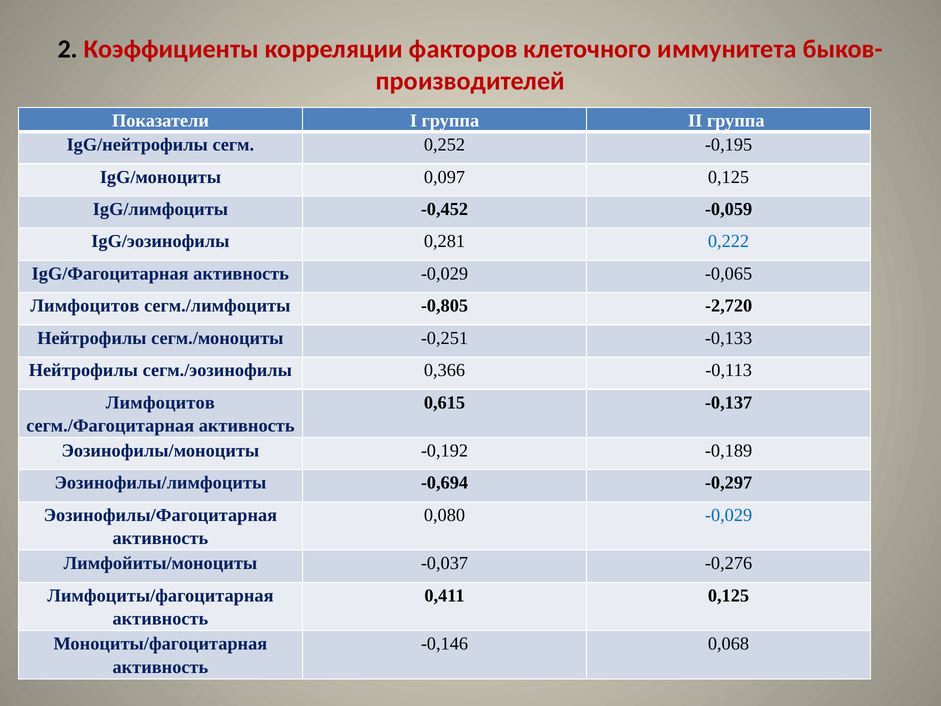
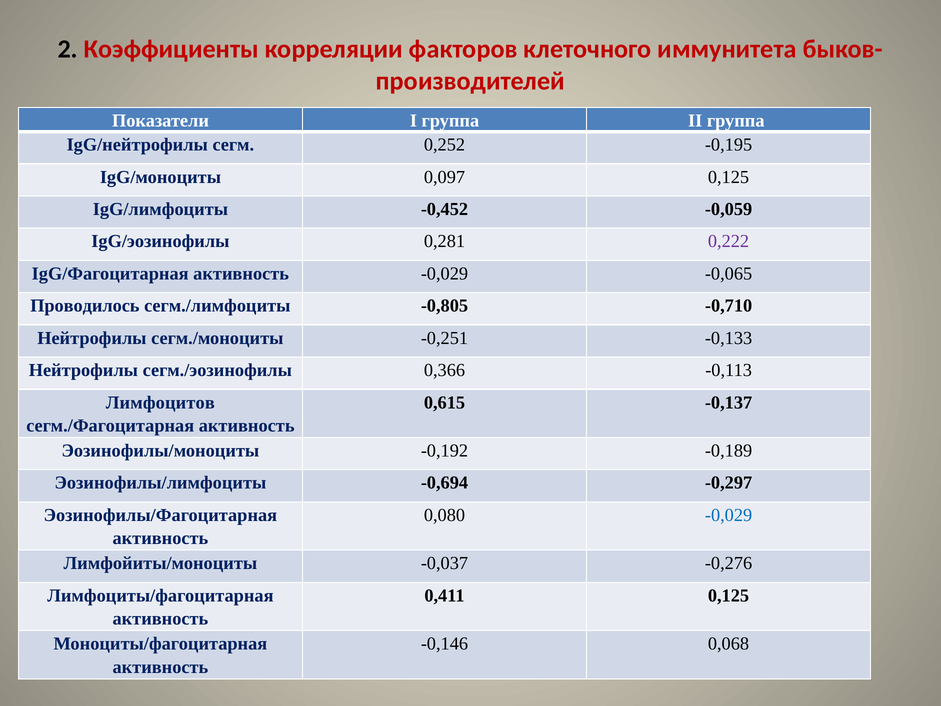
0,222 colour: blue -> purple
Лимфоцитов at (85, 306): Лимфоцитов -> Проводилось
-2,720: -2,720 -> -0,710
